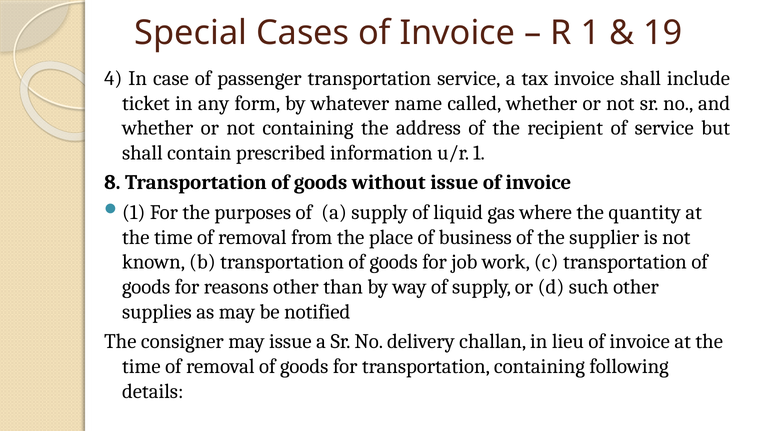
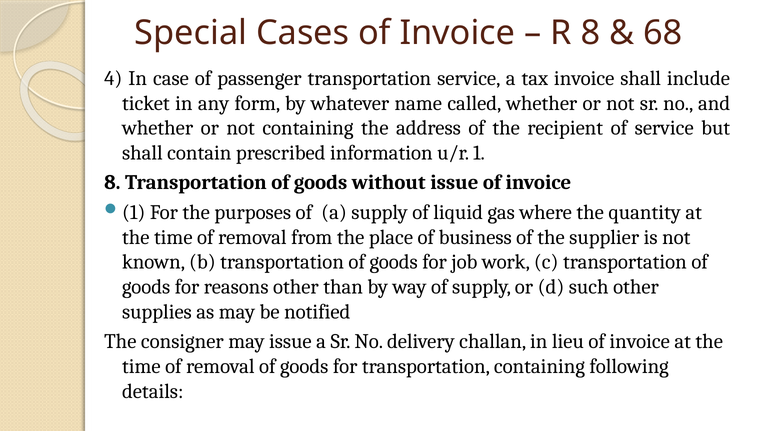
R 1: 1 -> 8
19: 19 -> 68
